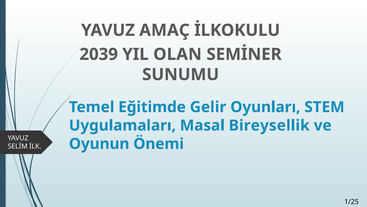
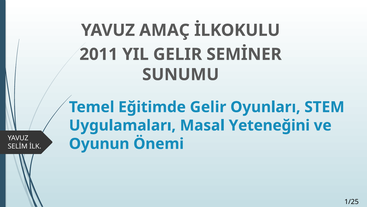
2039: 2039 -> 2011
YIL OLAN: OLAN -> GELIR
Bireysellik: Bireysellik -> Yeteneğini
